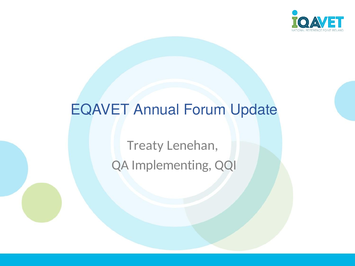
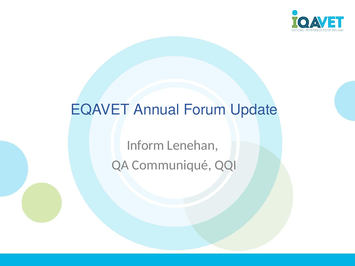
Treaty: Treaty -> Inform
Implementing: Implementing -> Communiqué
